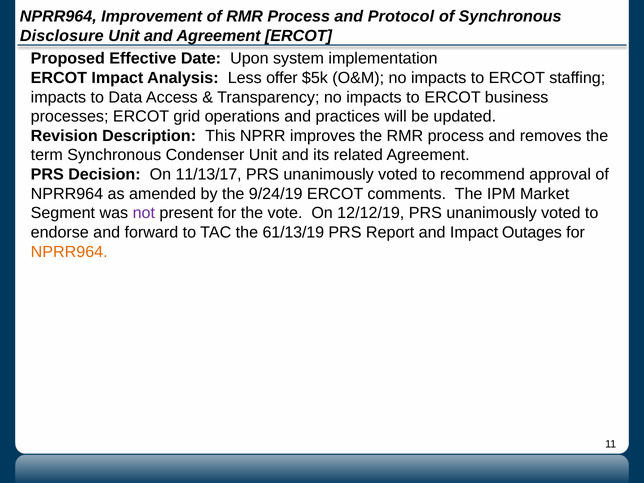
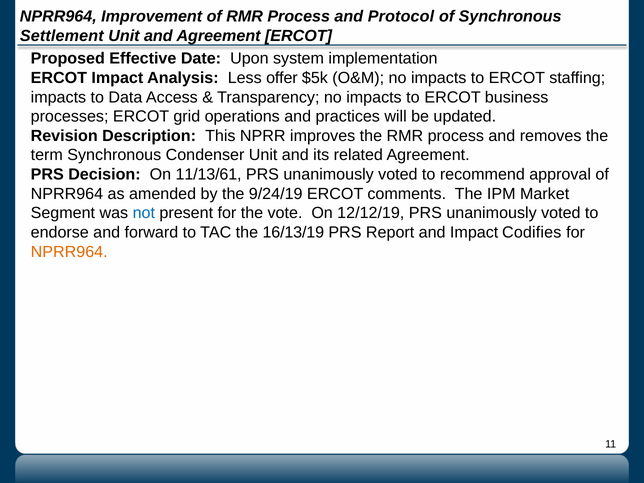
Disclosure: Disclosure -> Settlement
11/13/17: 11/13/17 -> 11/13/61
not colour: purple -> blue
61/13/19: 61/13/19 -> 16/13/19
Outages: Outages -> Codifies
